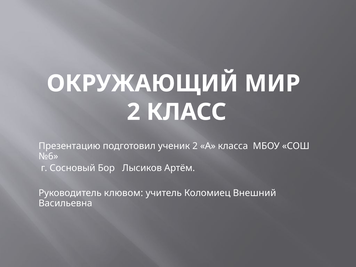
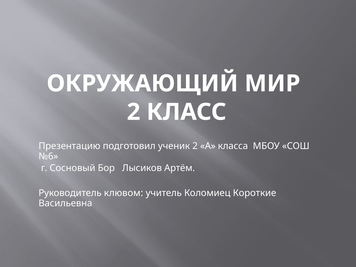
Внешний: Внешний -> Короткие
